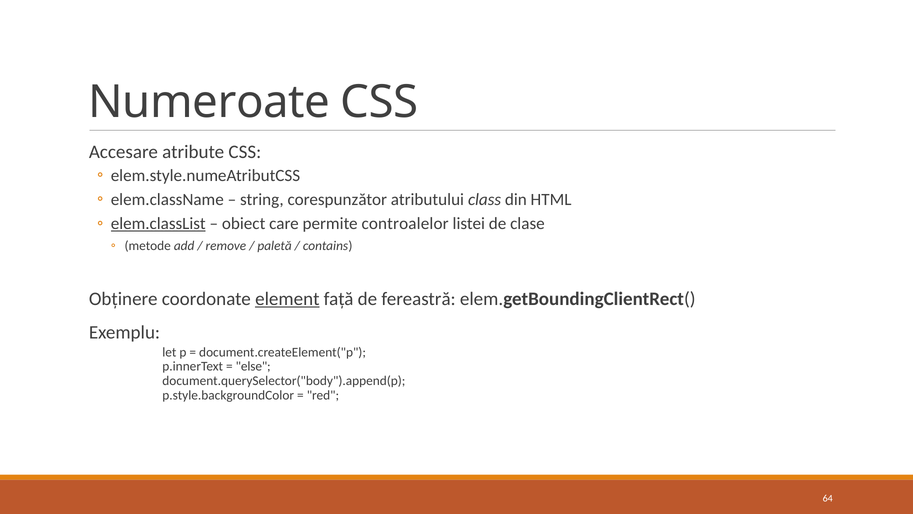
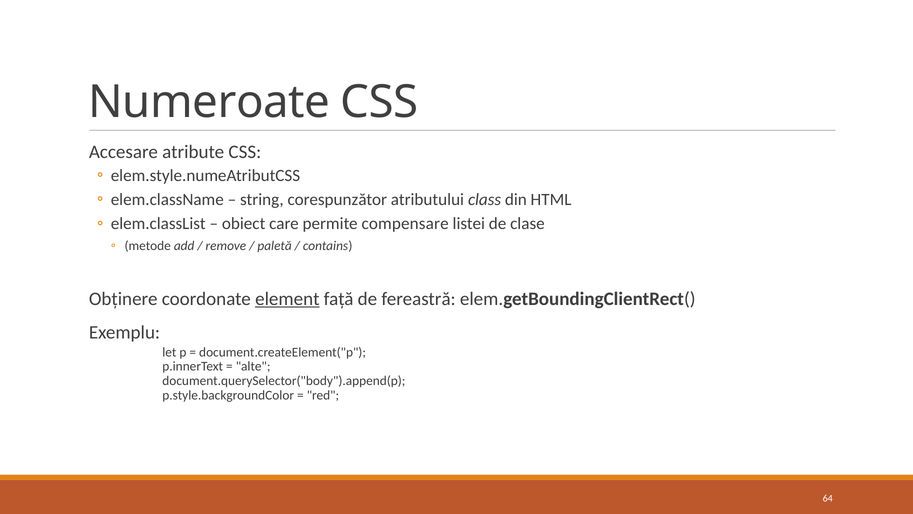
elem.classList underline: present -> none
controalelor: controalelor -> compensare
else: else -> alte
